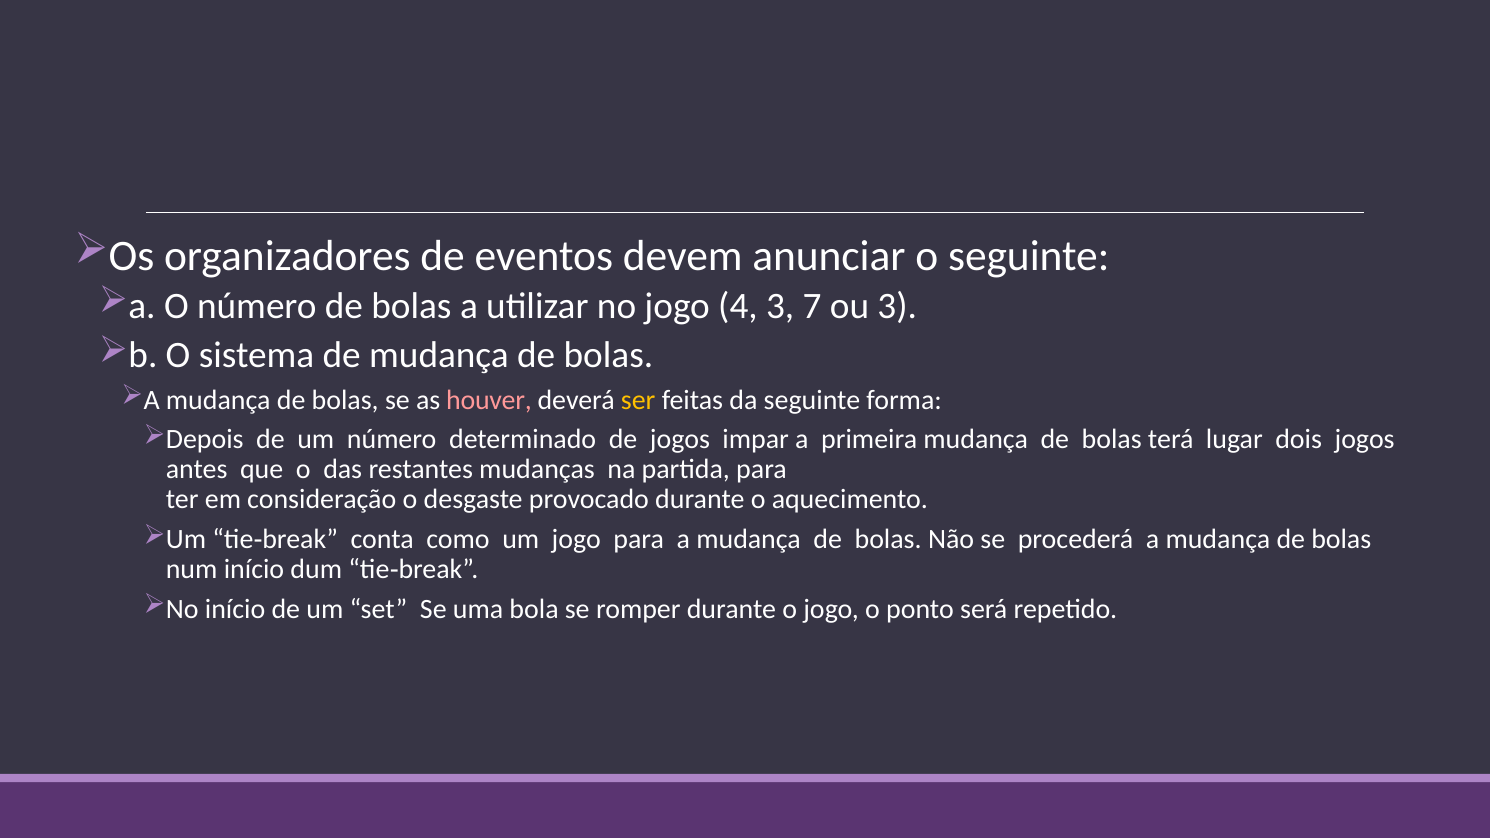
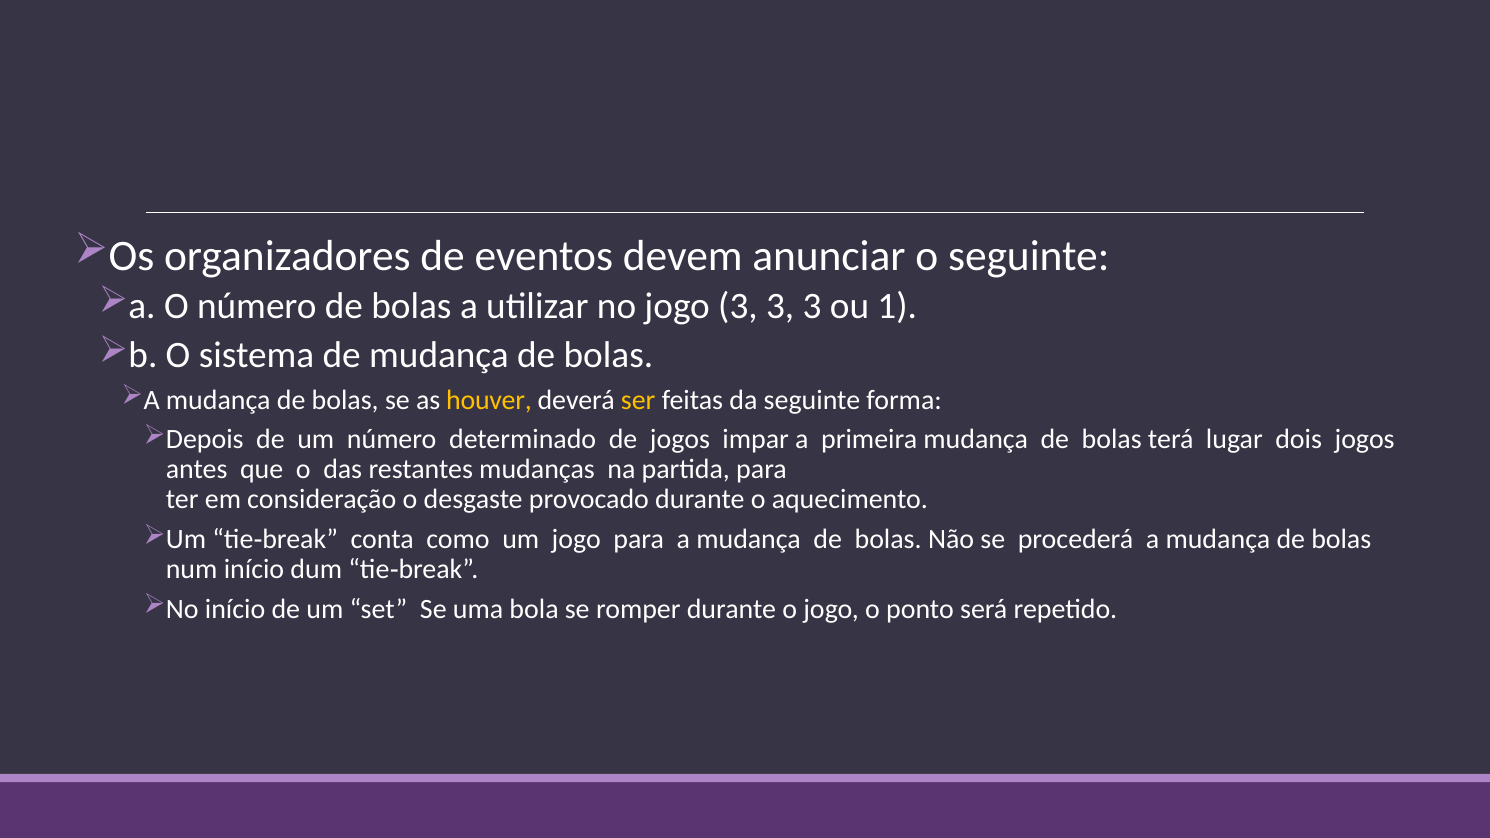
jogo 4: 4 -> 3
7 at (812, 306): 7 -> 3
ou 3: 3 -> 1
houver colour: pink -> yellow
